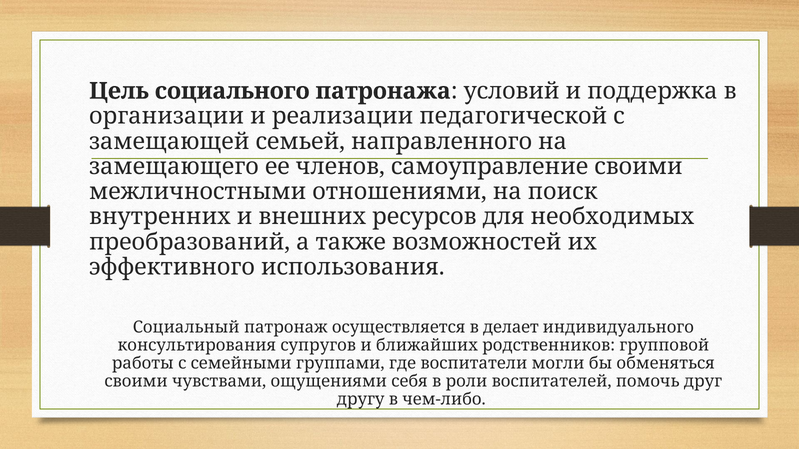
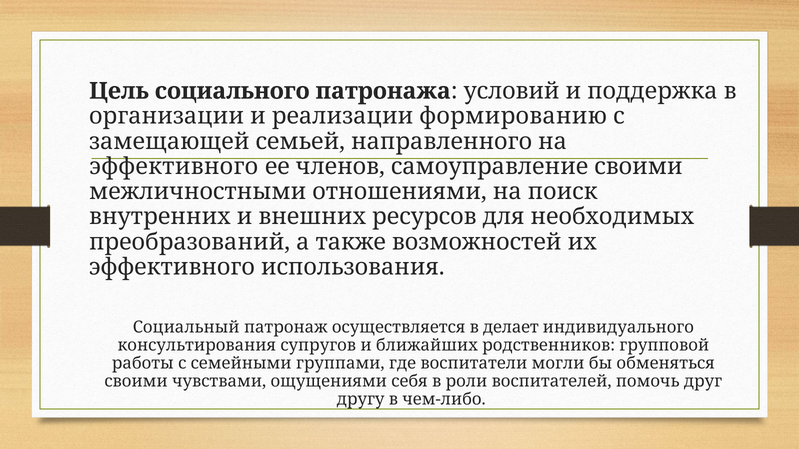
педагогической: педагогической -> формированию
замещающего at (174, 167): замещающего -> эффективного
